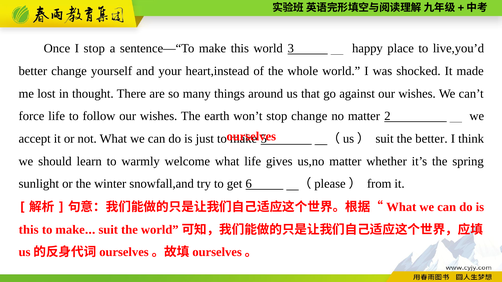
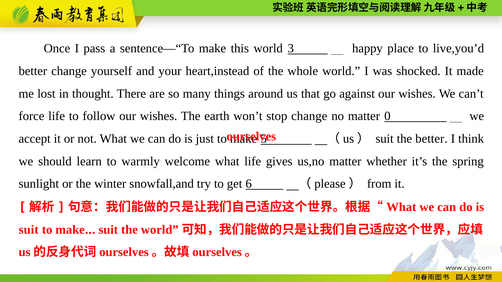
I stop: stop -> pass
2: 2 -> 0
this at (29, 230): this -> suit
